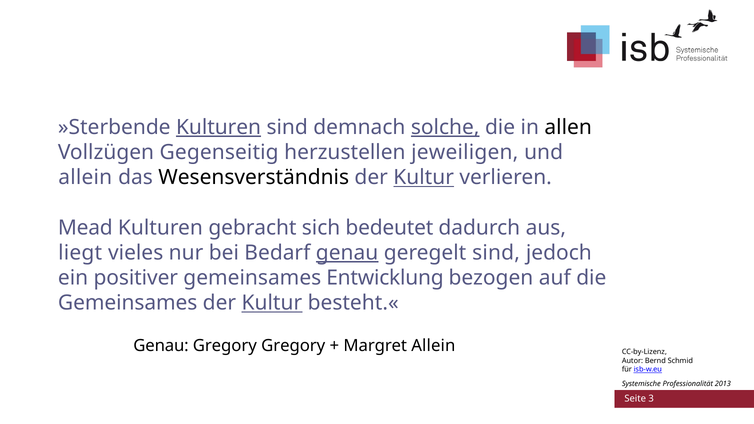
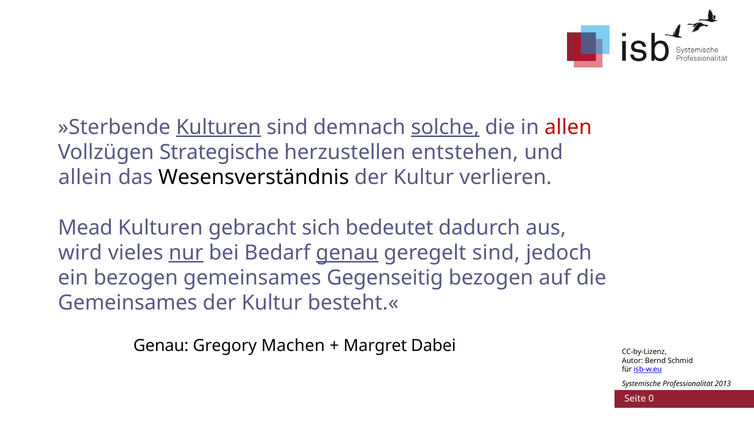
allen colour: black -> red
Gegenseitig: Gegenseitig -> Strategische
jeweiligen: jeweiligen -> entstehen
Kultur at (424, 177) underline: present -> none
liegt: liegt -> wird
nur underline: none -> present
ein positiver: positiver -> bezogen
Entwicklung: Entwicklung -> Gegenseitig
Kultur at (272, 303) underline: present -> none
Gregory Gregory: Gregory -> Machen
Margret Allein: Allein -> Dabei
3: 3 -> 0
